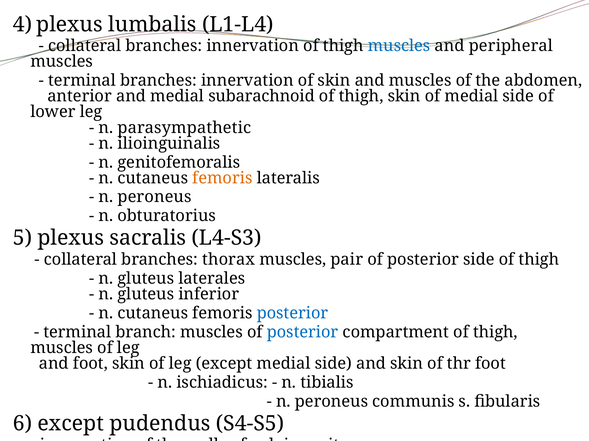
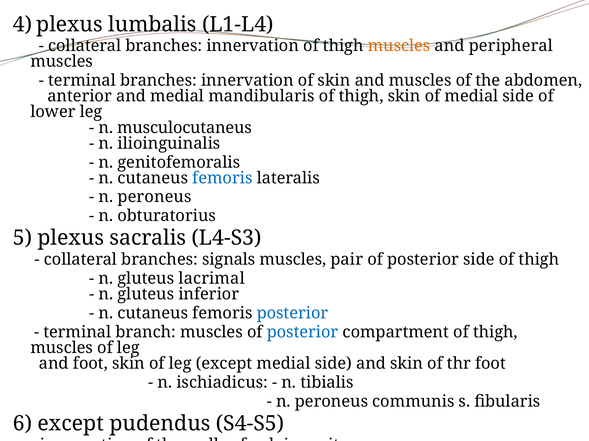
muscles at (399, 46) colour: blue -> orange
subarachnoid: subarachnoid -> mandibularis
parasympathetic: parasympathetic -> musculocutaneus
femoris at (222, 178) colour: orange -> blue
thorax: thorax -> signals
laterales: laterales -> lacrimal
